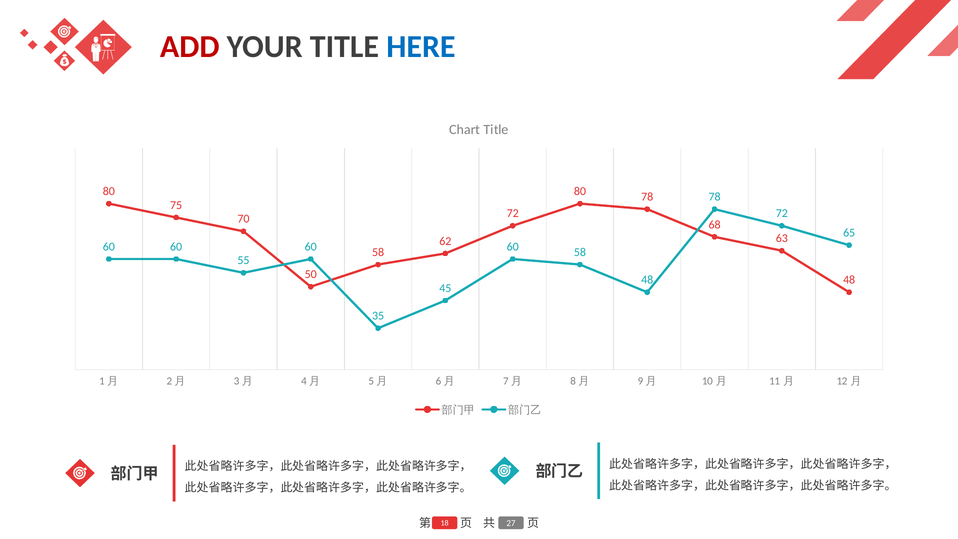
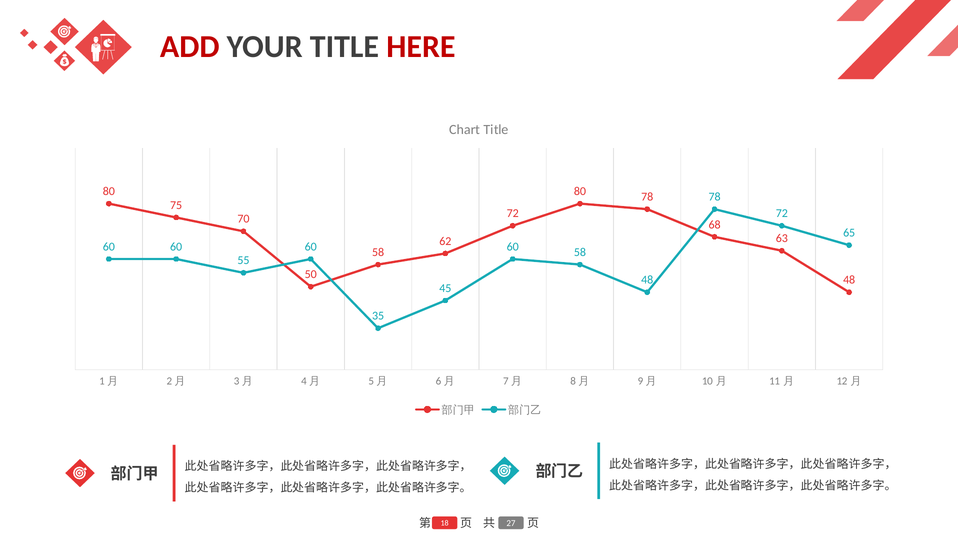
HERE colour: blue -> red
